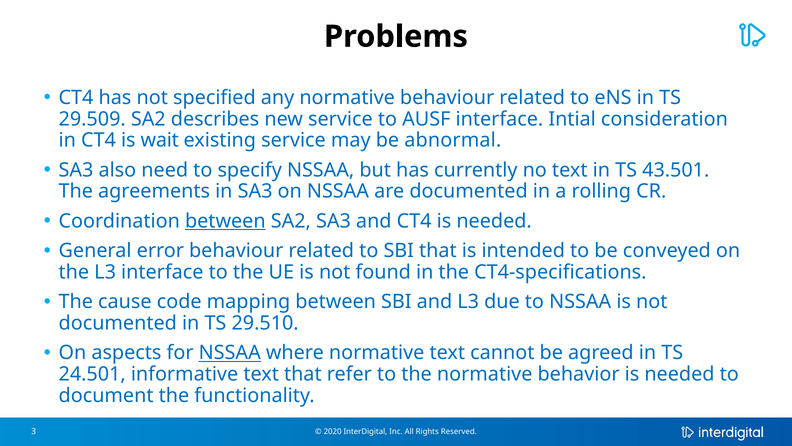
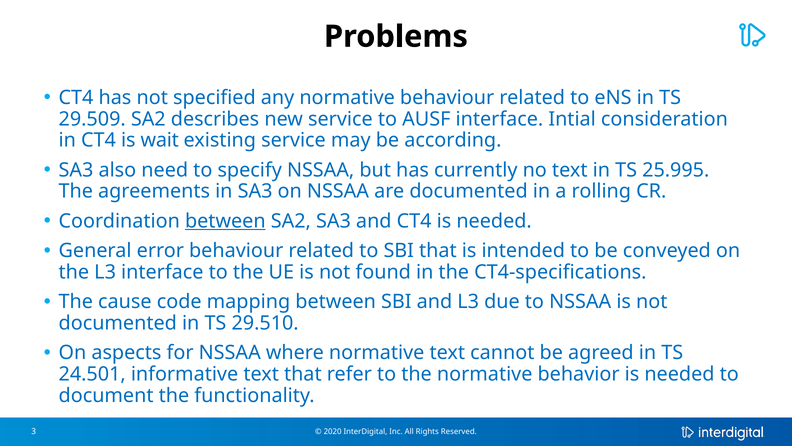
abnormal: abnormal -> according
43.501: 43.501 -> 25.995
NSSAA at (230, 352) underline: present -> none
